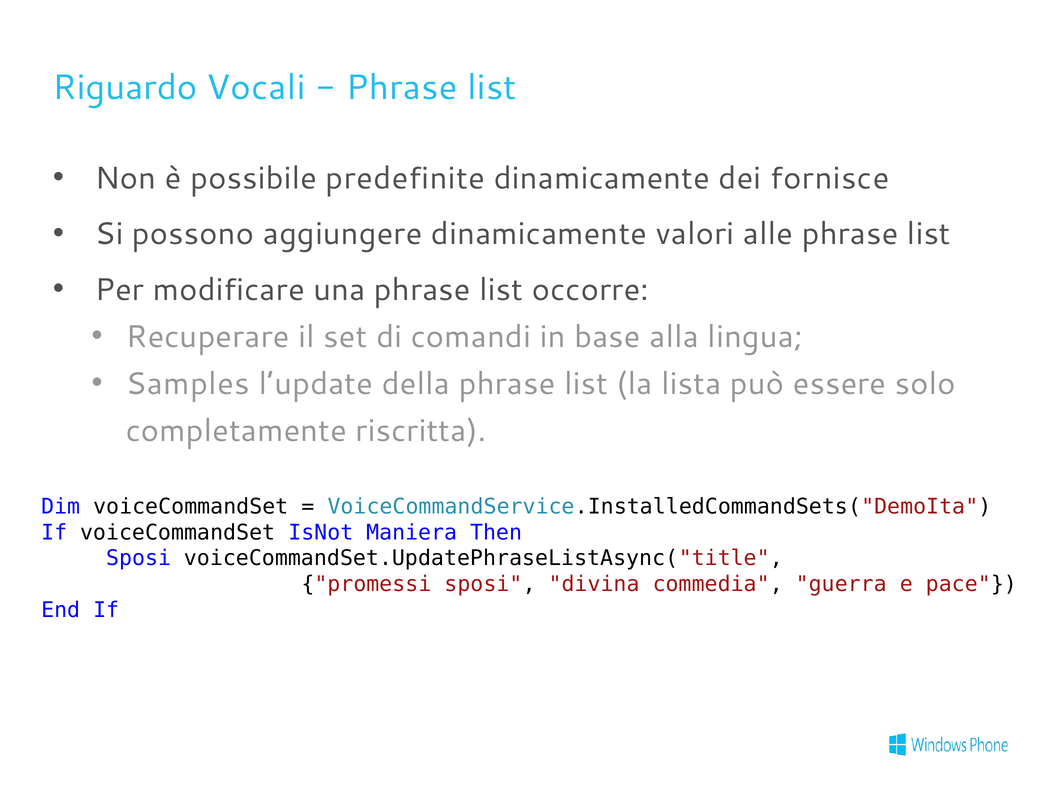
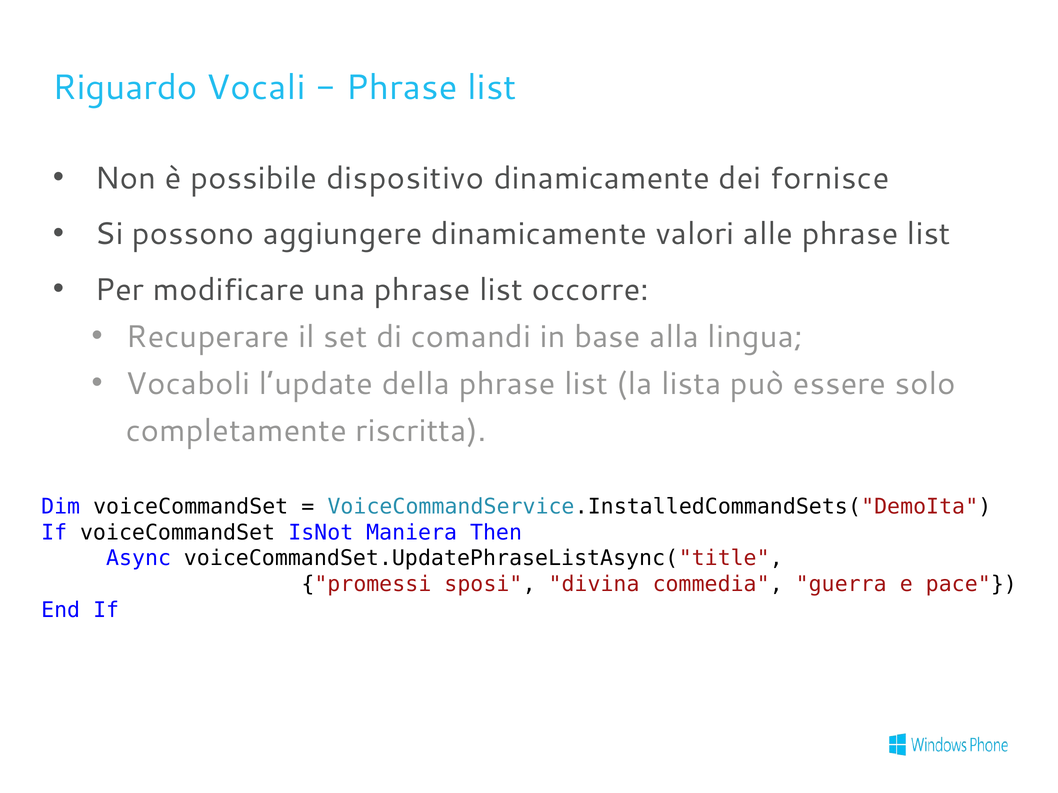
predefinite: predefinite -> dispositivo
Samples: Samples -> Vocaboli
Sposi at (139, 559): Sposi -> Async
